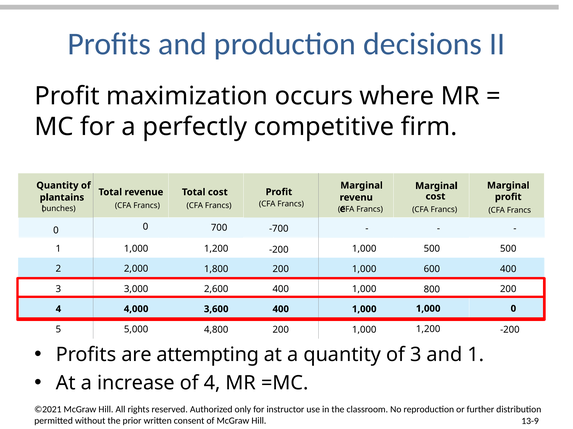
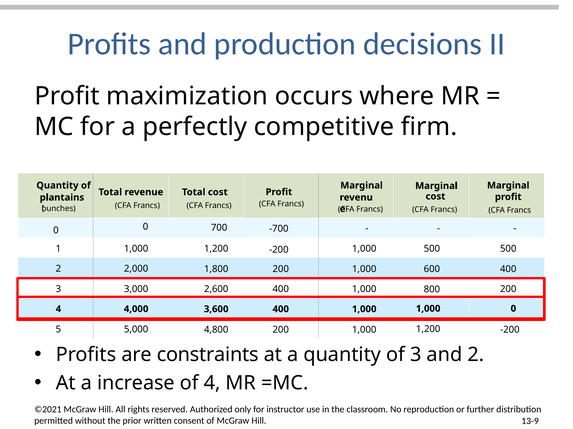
attempting: attempting -> constraints
and 1: 1 -> 2
